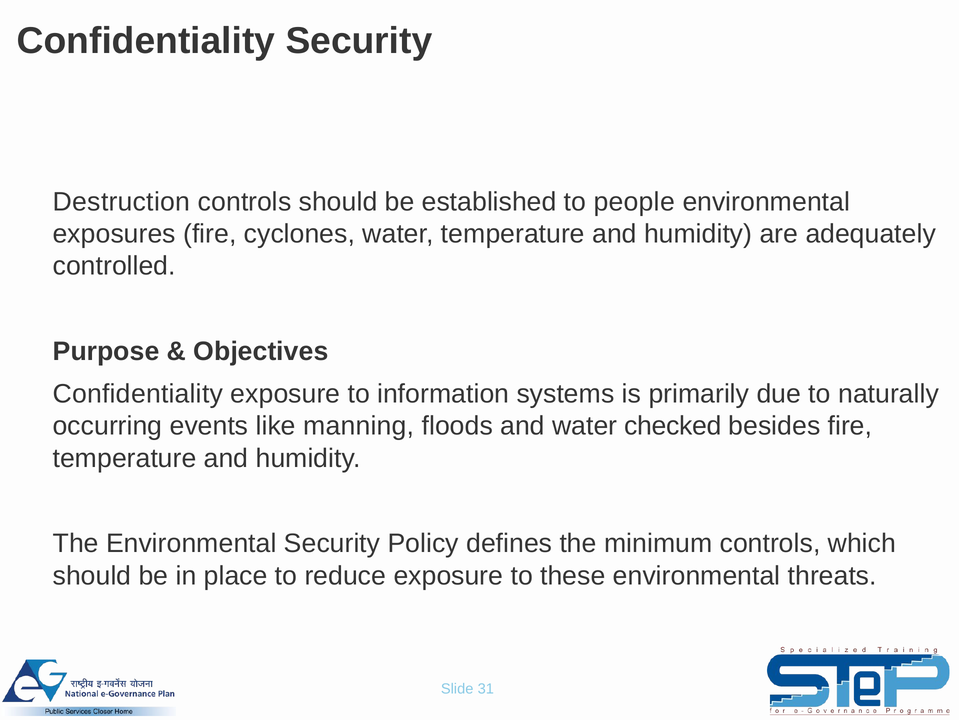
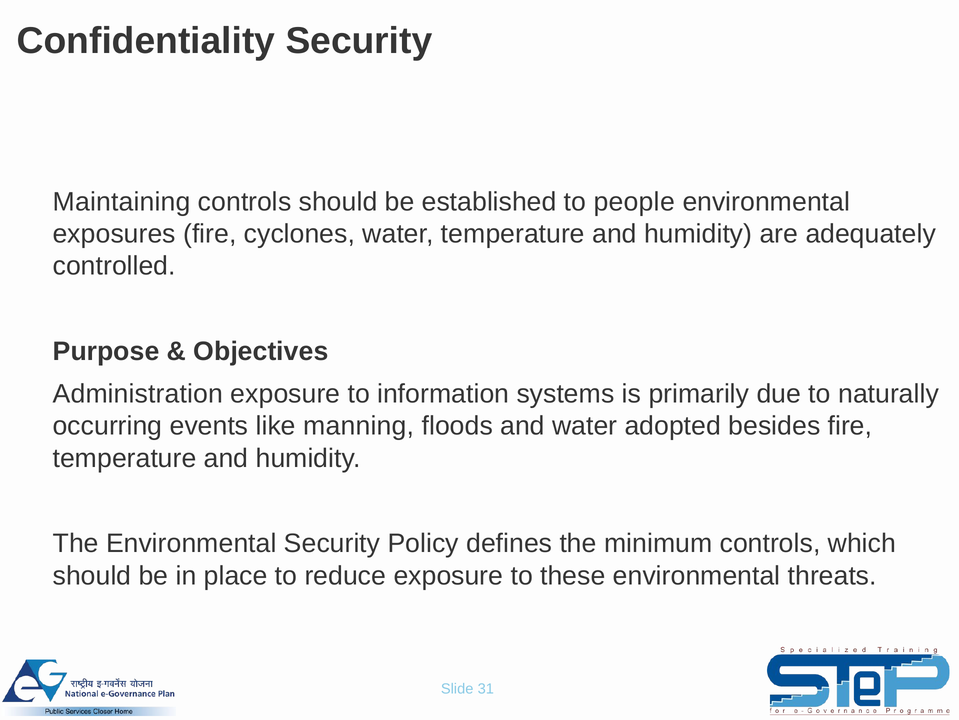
Destruction: Destruction -> Maintaining
Confidentiality at (138, 394): Confidentiality -> Administration
checked: checked -> adopted
